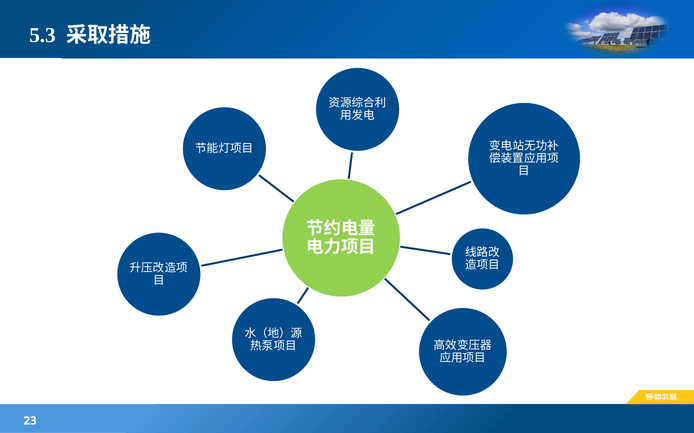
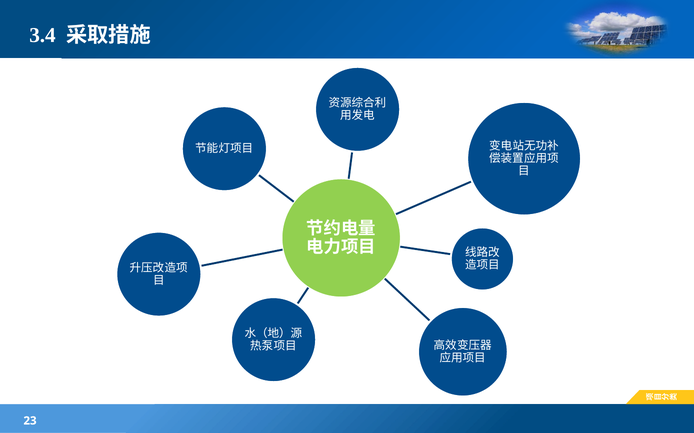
5.3: 5.3 -> 3.4
